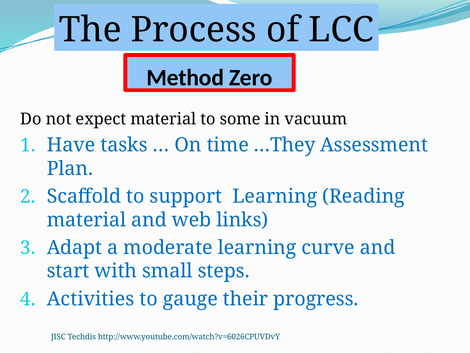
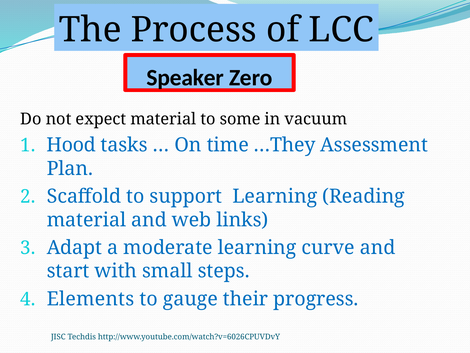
Method: Method -> Speaker
Have: Have -> Hood
Activities: Activities -> Elements
